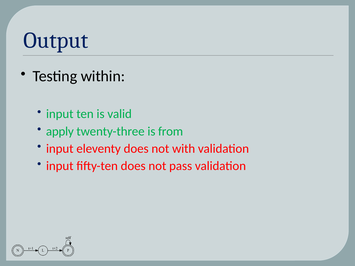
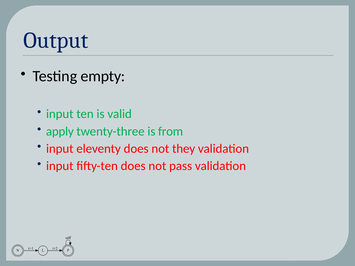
within: within -> empty
with: with -> they
